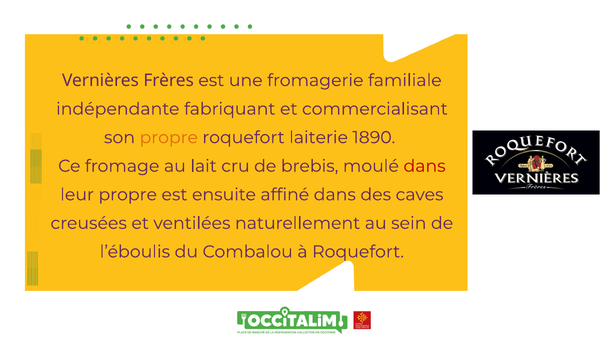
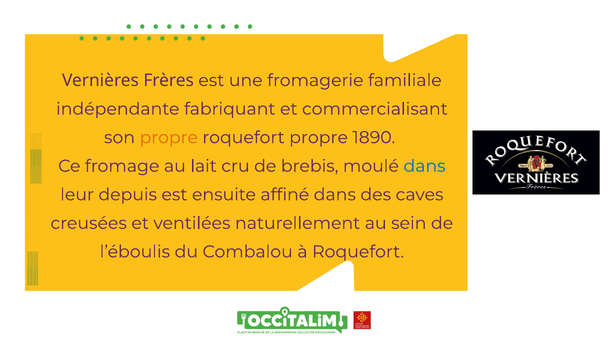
roquefort laiterie: laiterie -> propre
dans at (425, 166) colour: red -> blue
leur propre: propre -> depuis
